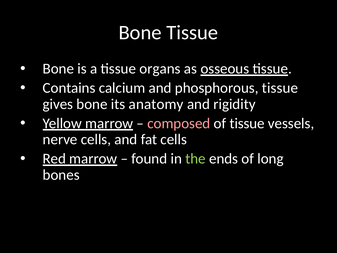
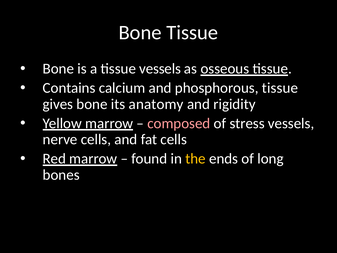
tissue organs: organs -> vessels
of tissue: tissue -> stress
the colour: light green -> yellow
